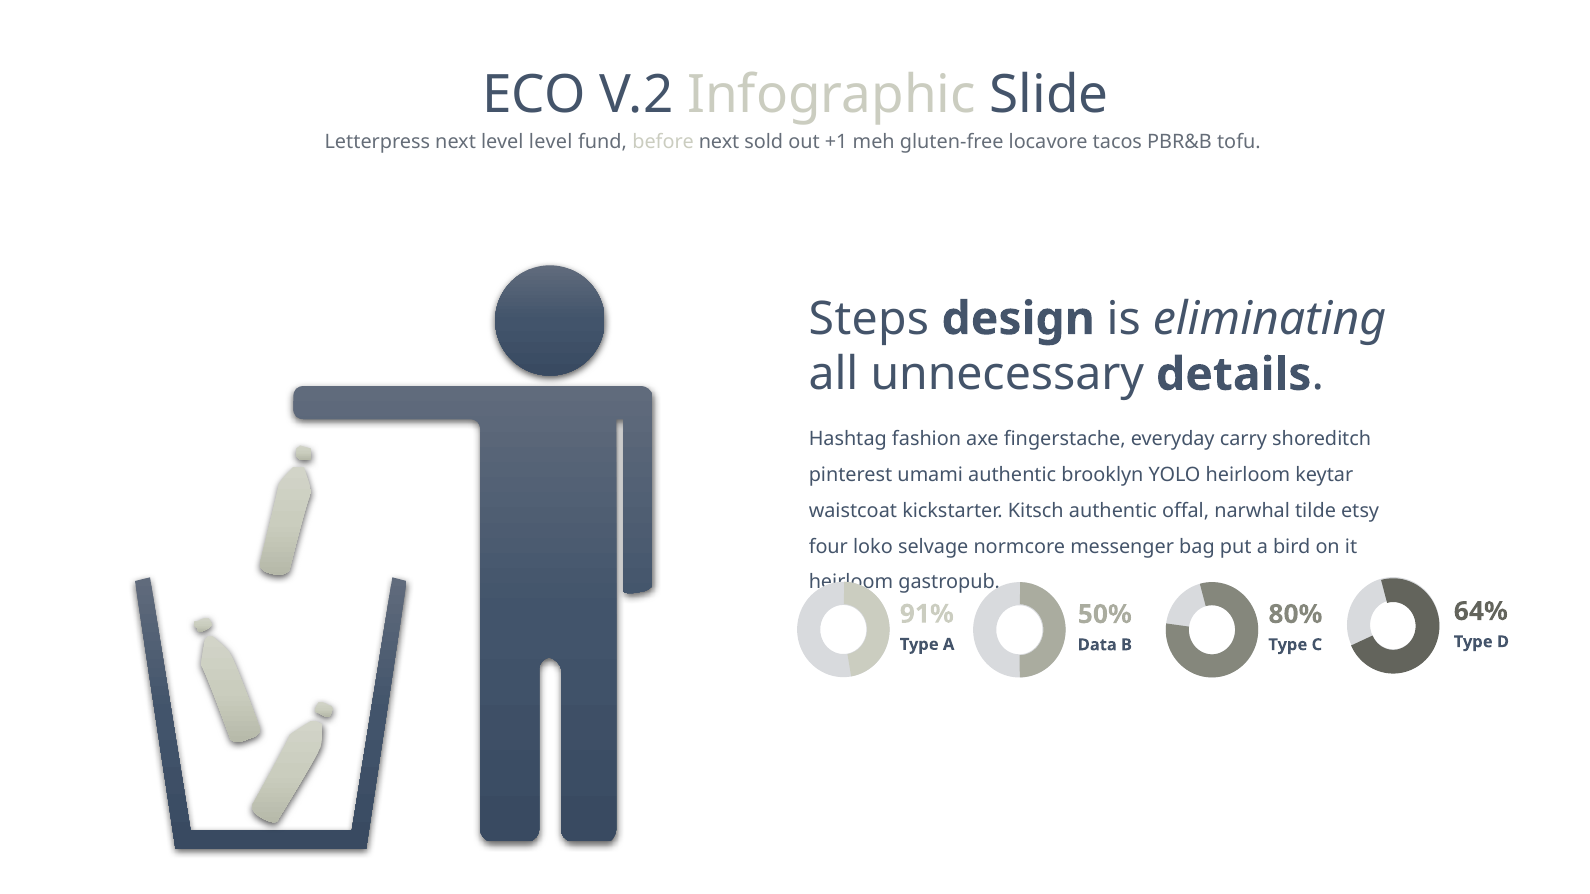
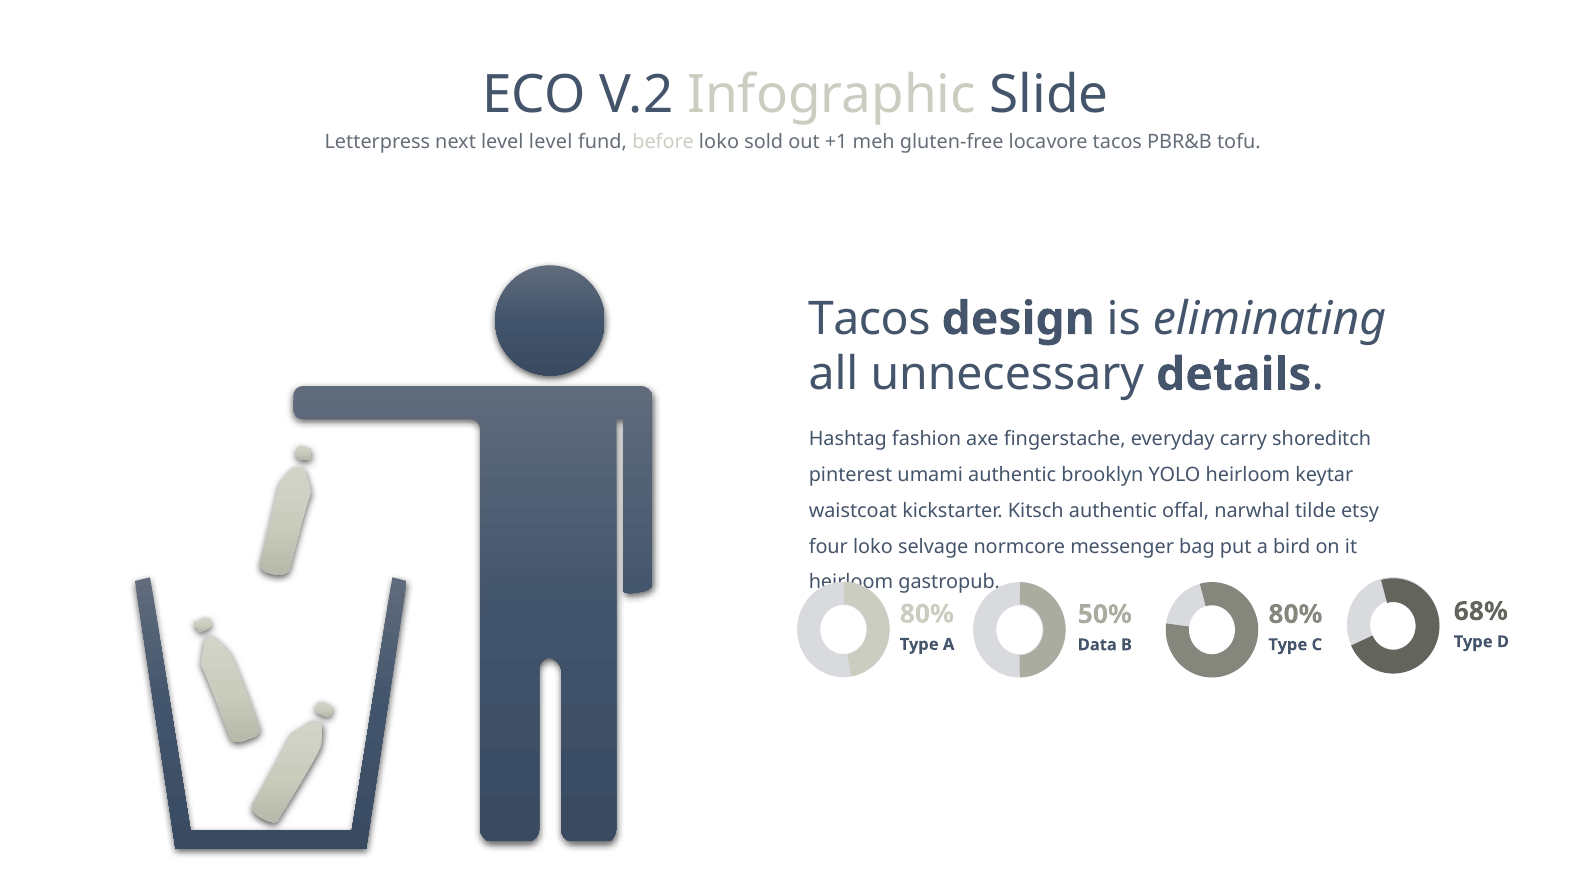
before next: next -> loko
Steps at (869, 319): Steps -> Tacos
64%: 64% -> 68%
91% at (927, 614): 91% -> 80%
